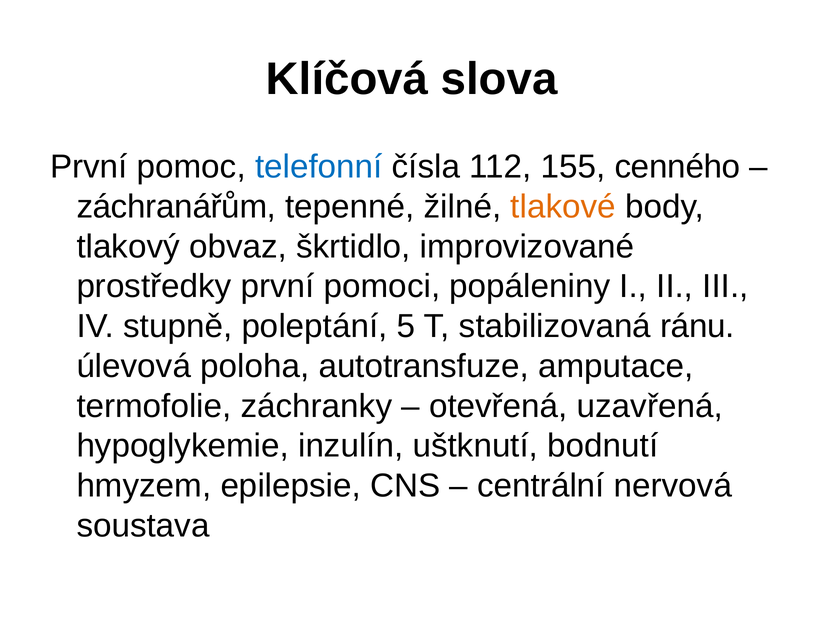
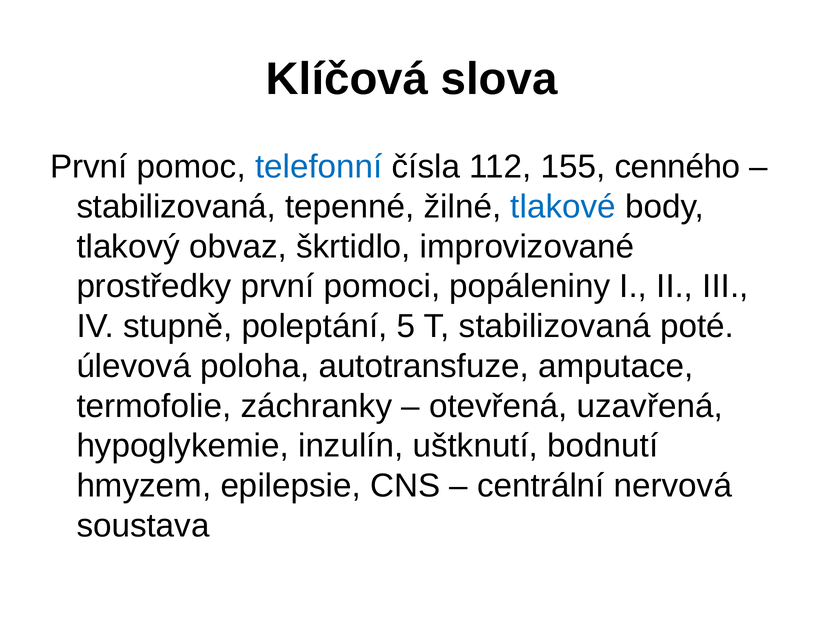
záchranářům at (176, 207): záchranářům -> stabilizovaná
tlakové colour: orange -> blue
ránu: ránu -> poté
